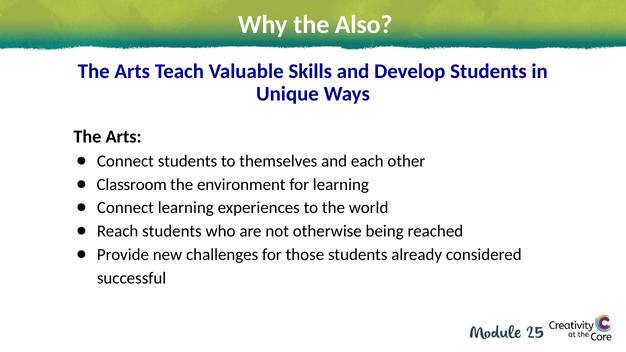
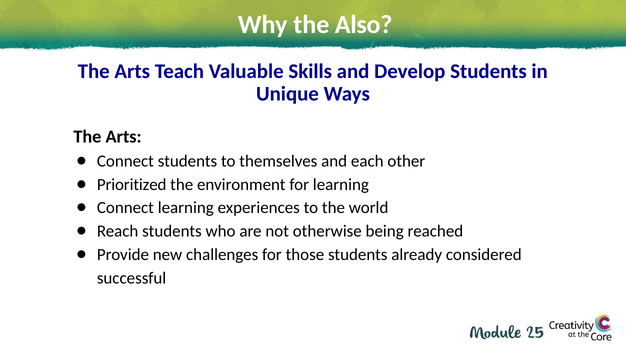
Classroom: Classroom -> Prioritized
